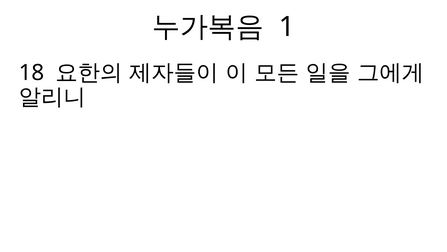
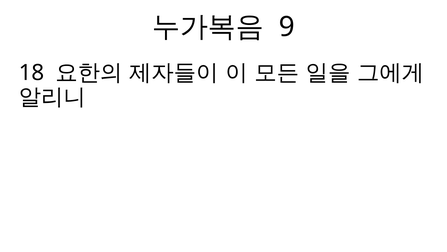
1: 1 -> 9
